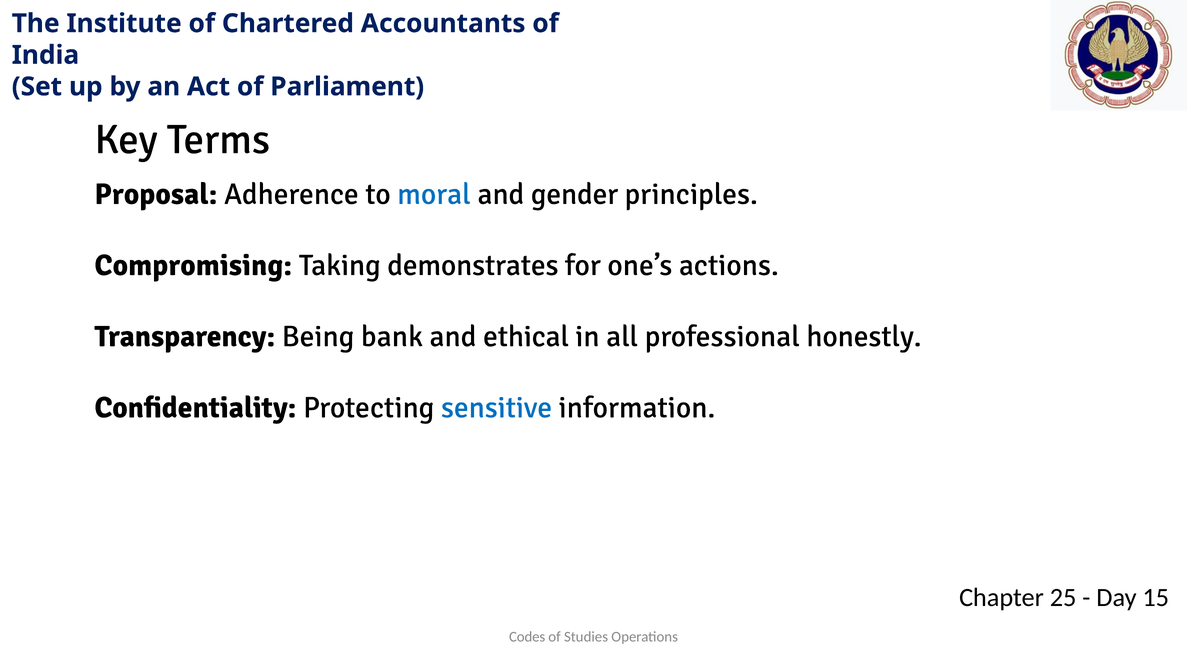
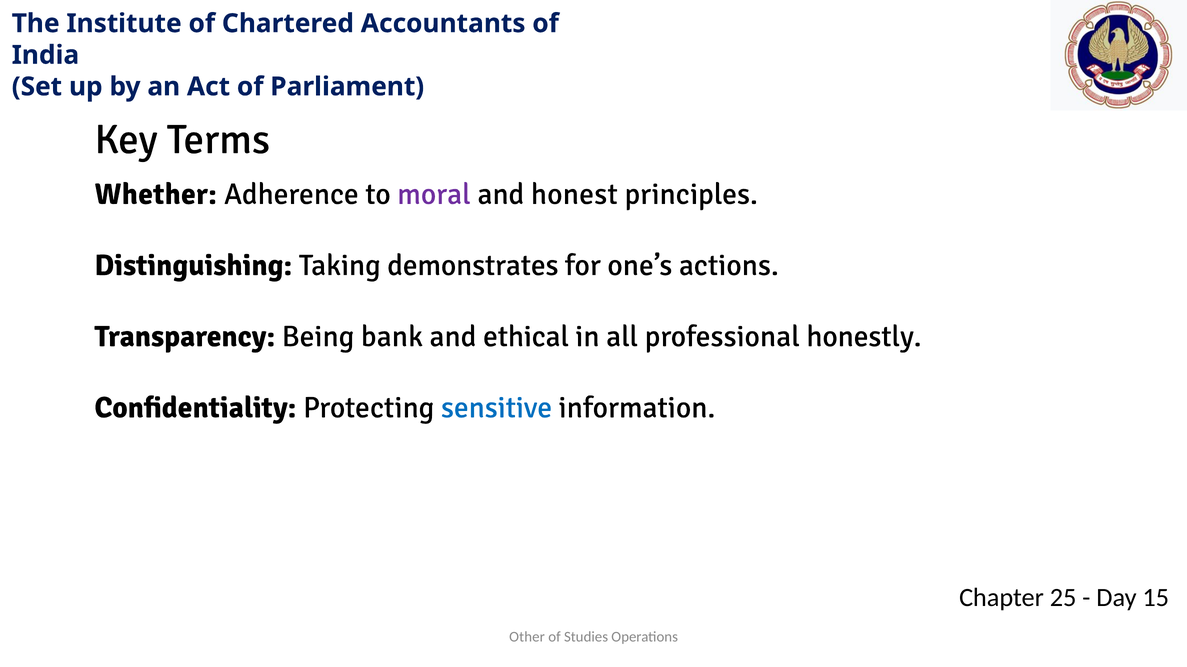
Proposal: Proposal -> Whether
moral colour: blue -> purple
gender: gender -> honest
Compromising: Compromising -> Distinguishing
Codes: Codes -> Other
